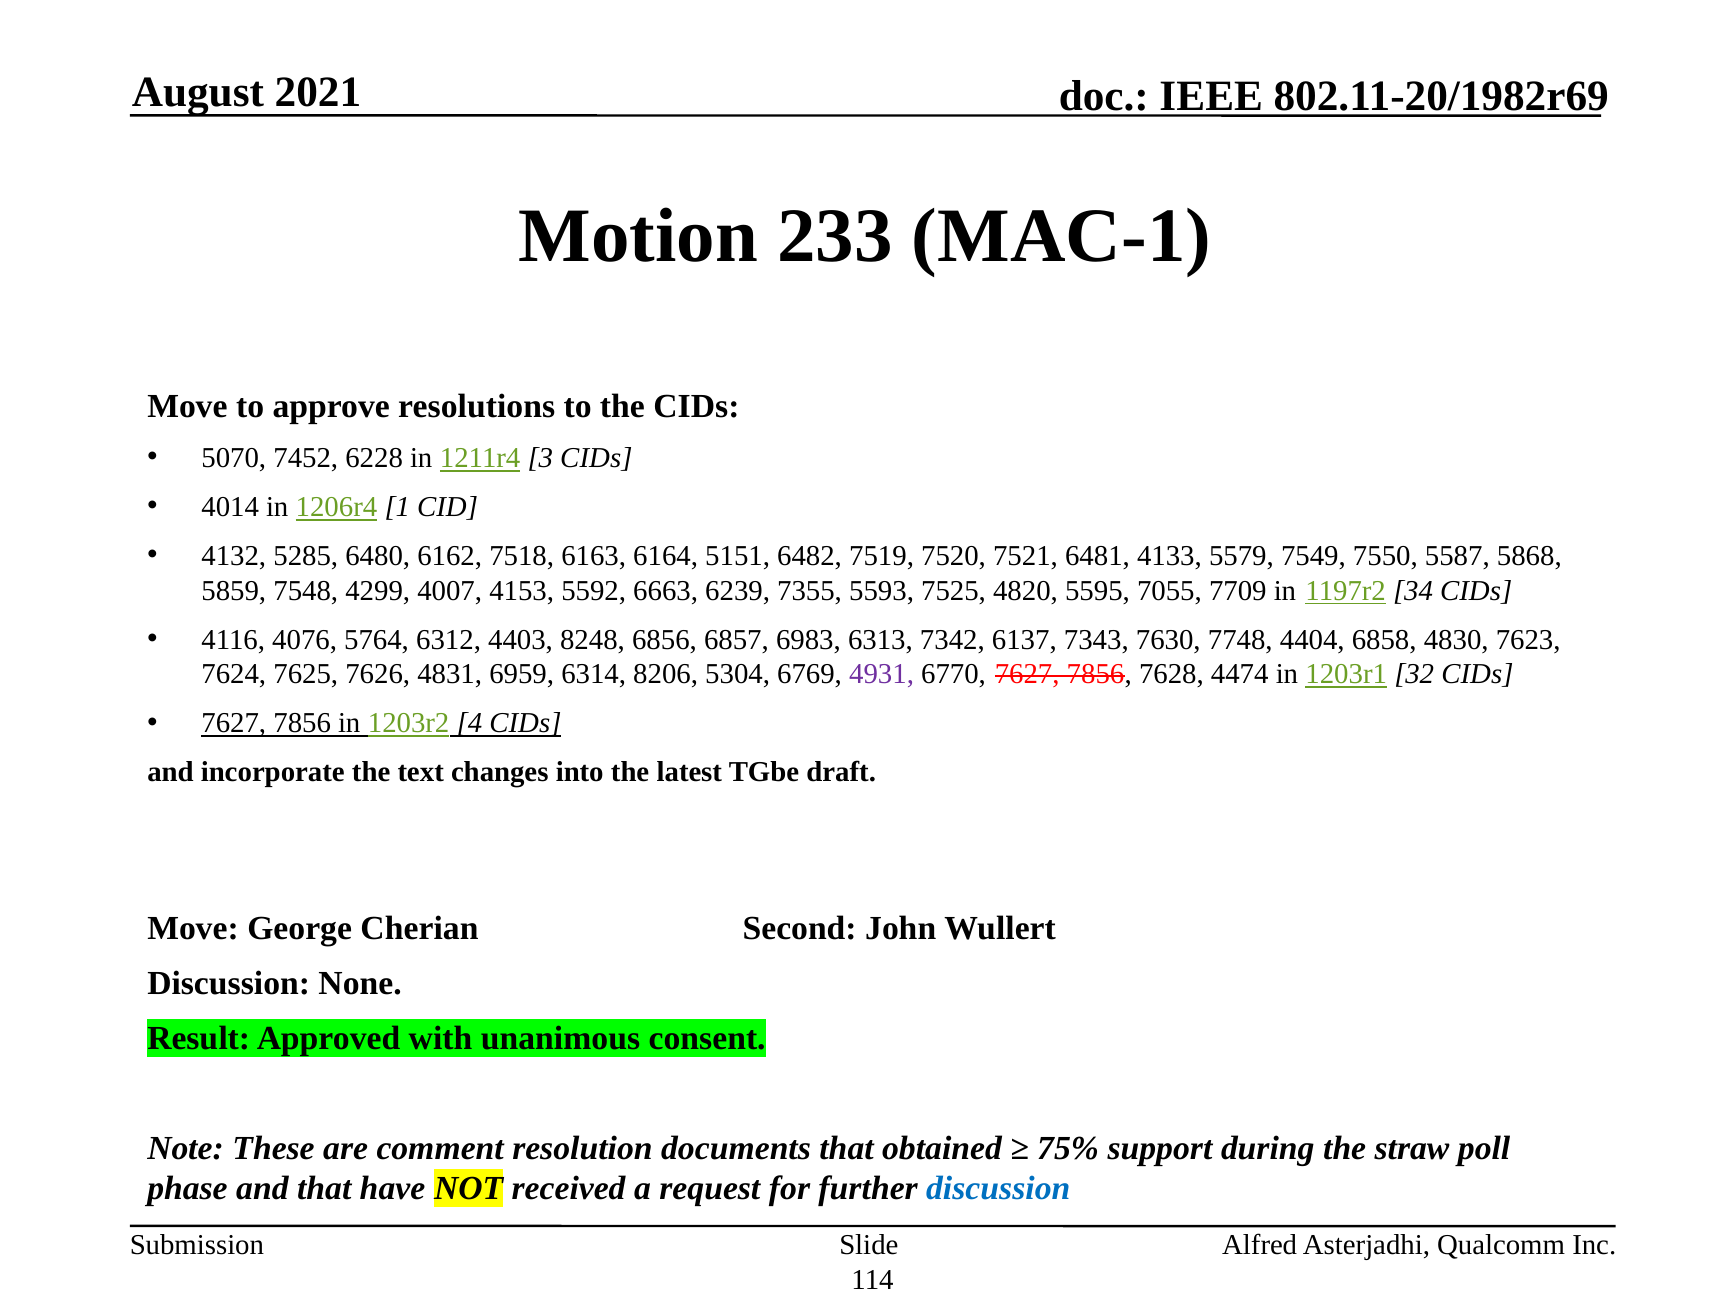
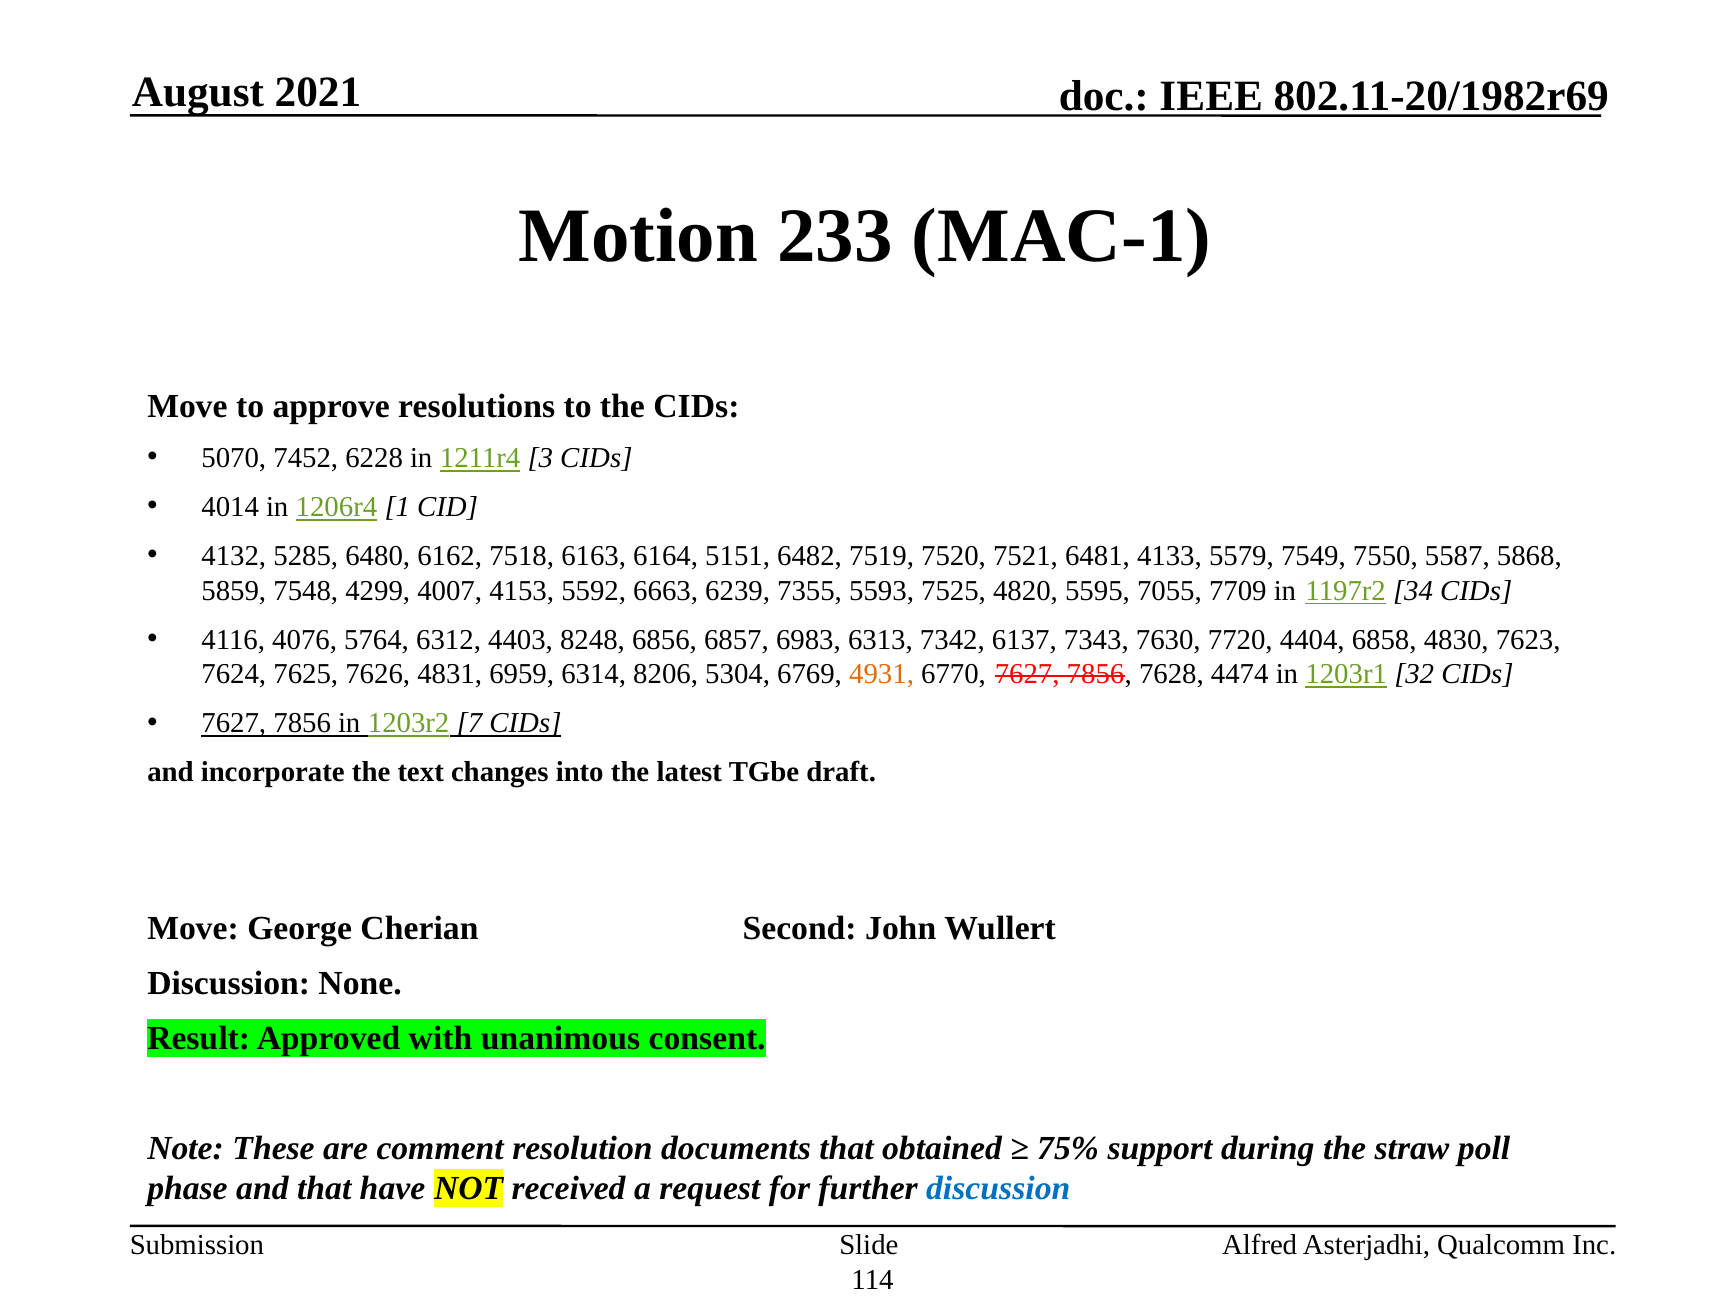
7748: 7748 -> 7720
4931 colour: purple -> orange
4: 4 -> 7
